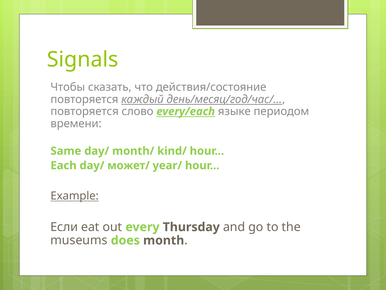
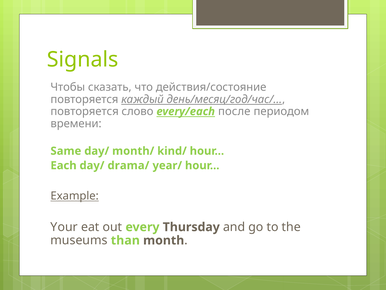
языке: языке -> после
может/: может/ -> drama/
Если: Если -> Your
does: does -> than
